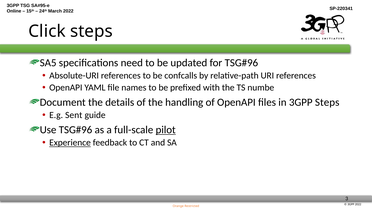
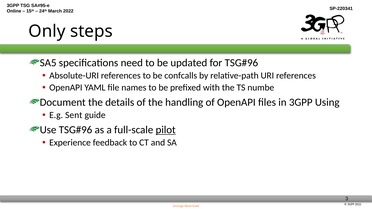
Click: Click -> Only
3GPP Steps: Steps -> Using
Experience underline: present -> none
